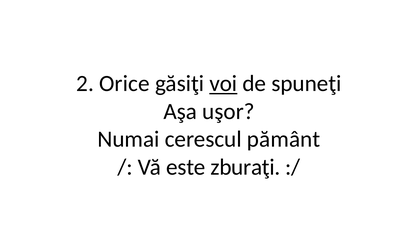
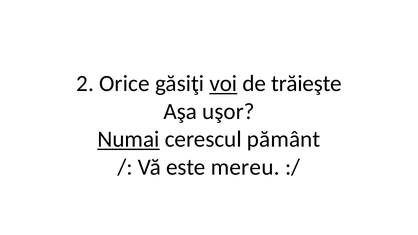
spuneţi: spuneţi -> trăieşte
Numai underline: none -> present
zburaţi: zburaţi -> mereu
